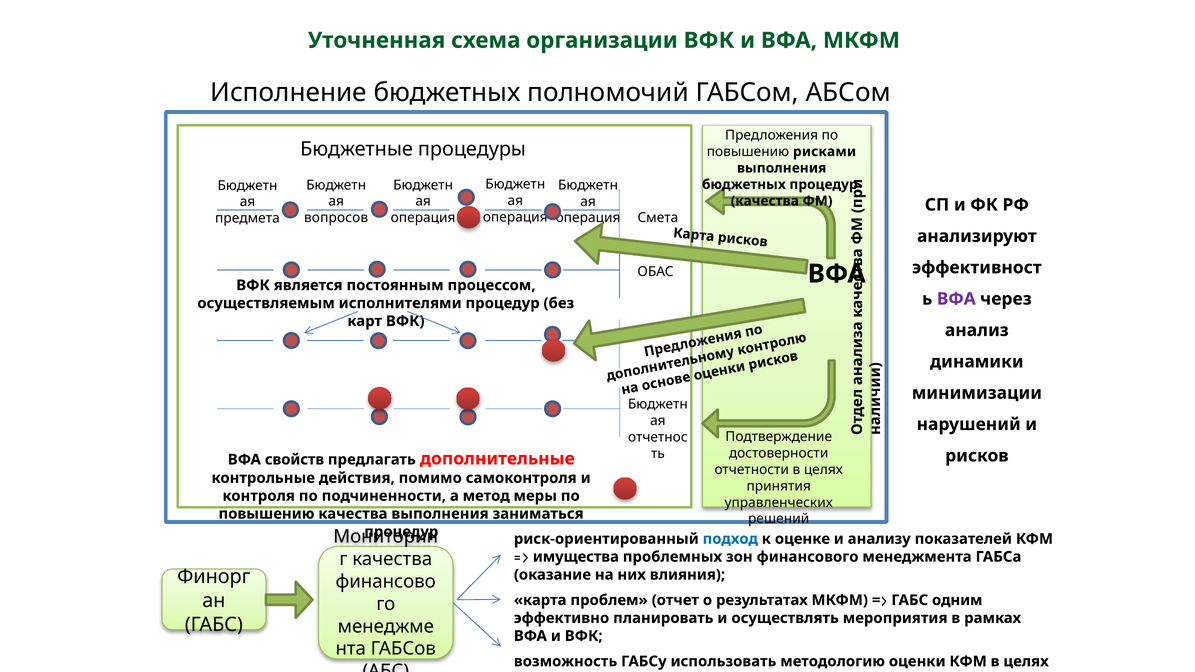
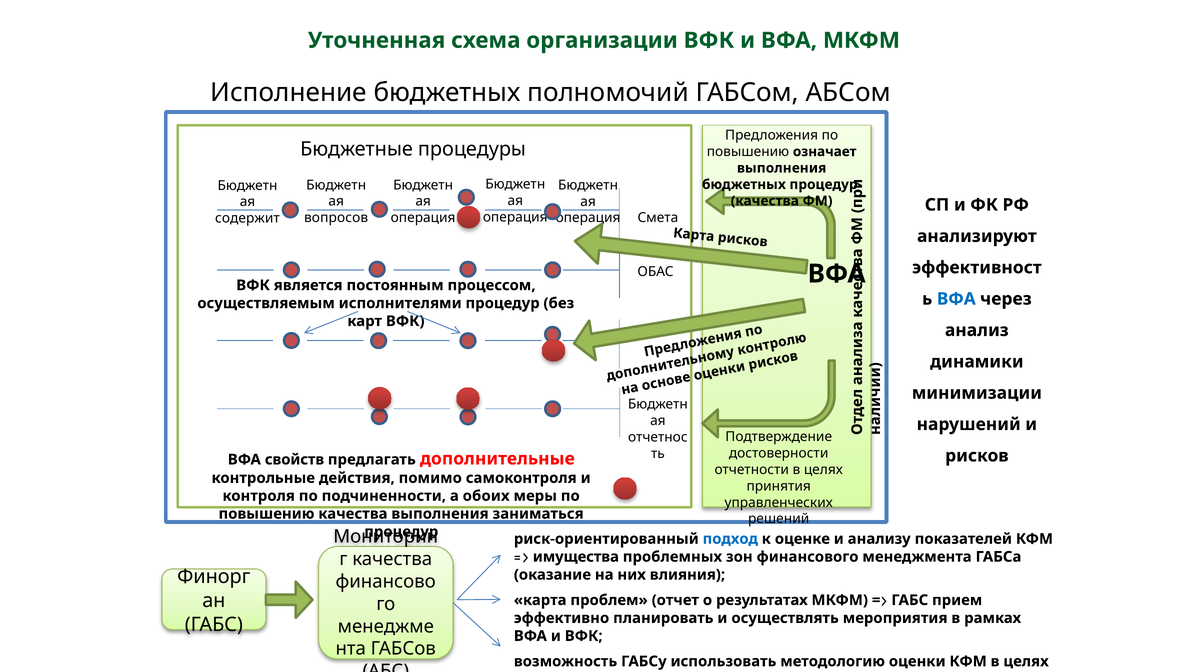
рисками: рисками -> означает
предмета: предмета -> содержит
ВФА at (956, 299) colour: purple -> blue
метод: метод -> обоих
одним: одним -> прием
